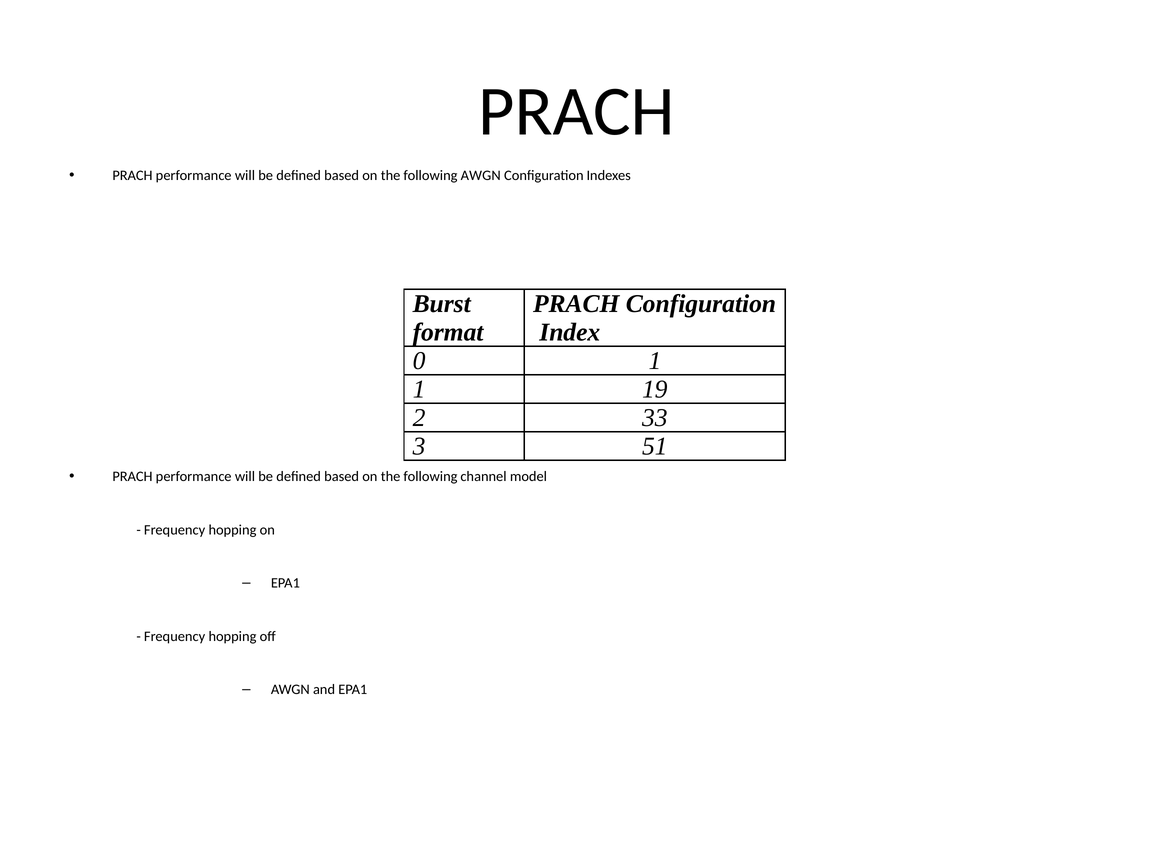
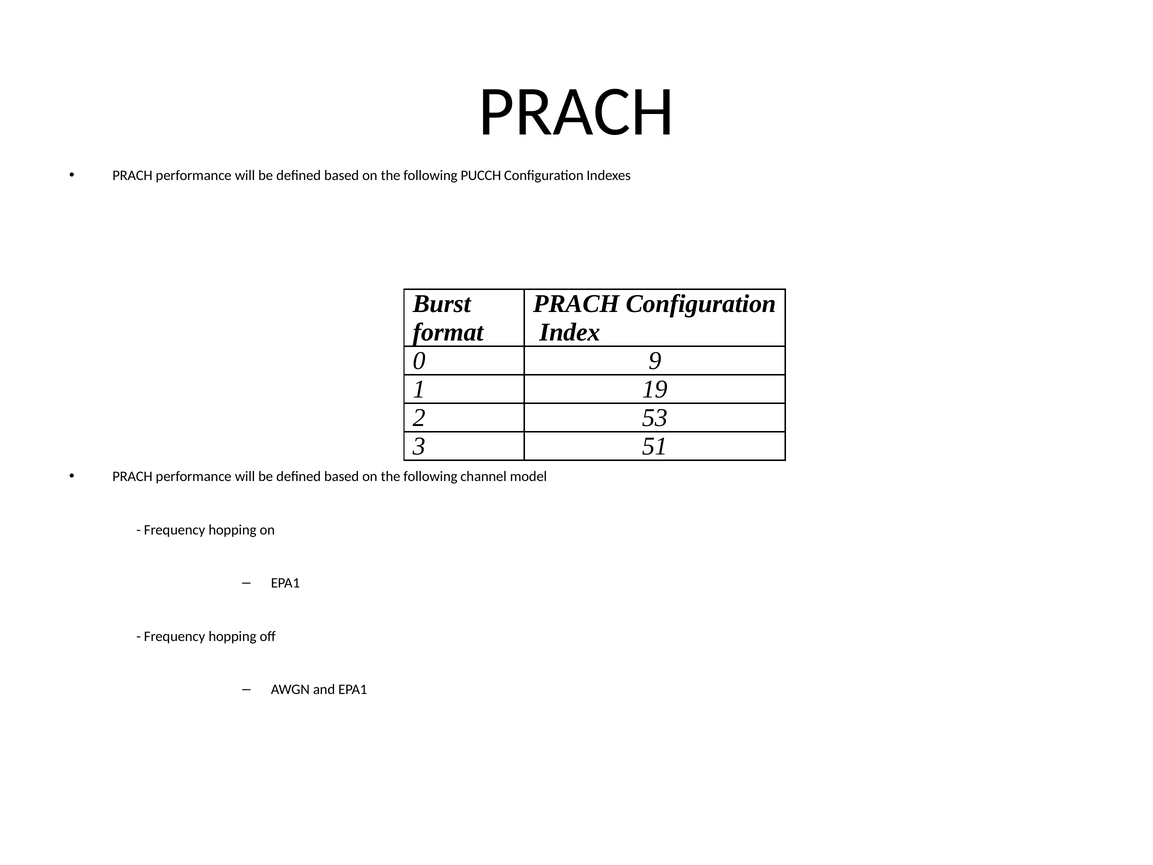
following AWGN: AWGN -> PUCCH
0 1: 1 -> 9
33: 33 -> 53
